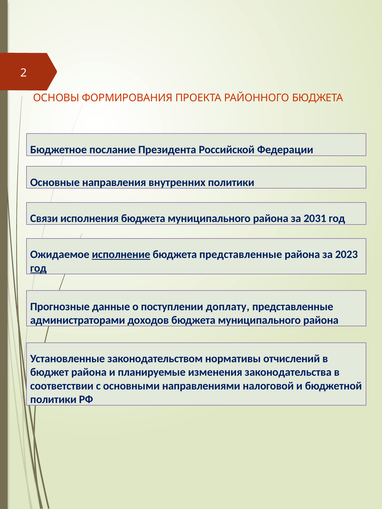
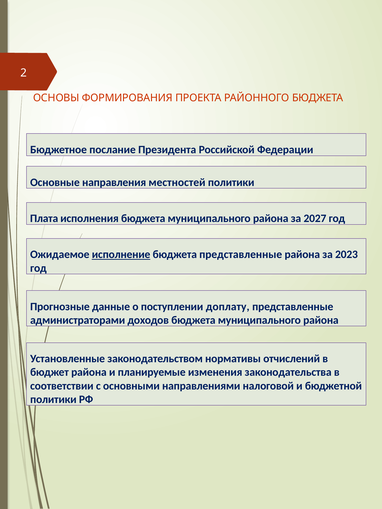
внутренних: внутренних -> местностей
Связи: Связи -> Плата
2031: 2031 -> 2027
год at (38, 268) underline: present -> none
